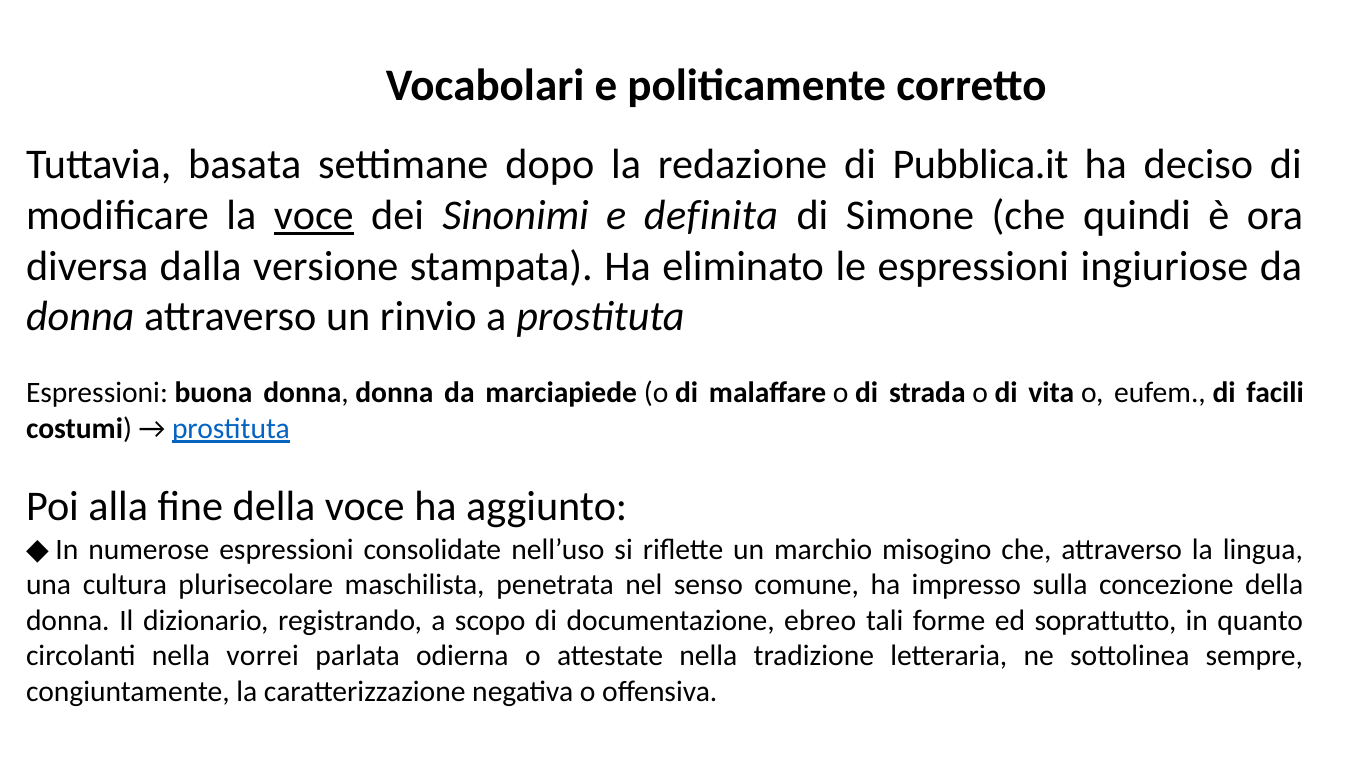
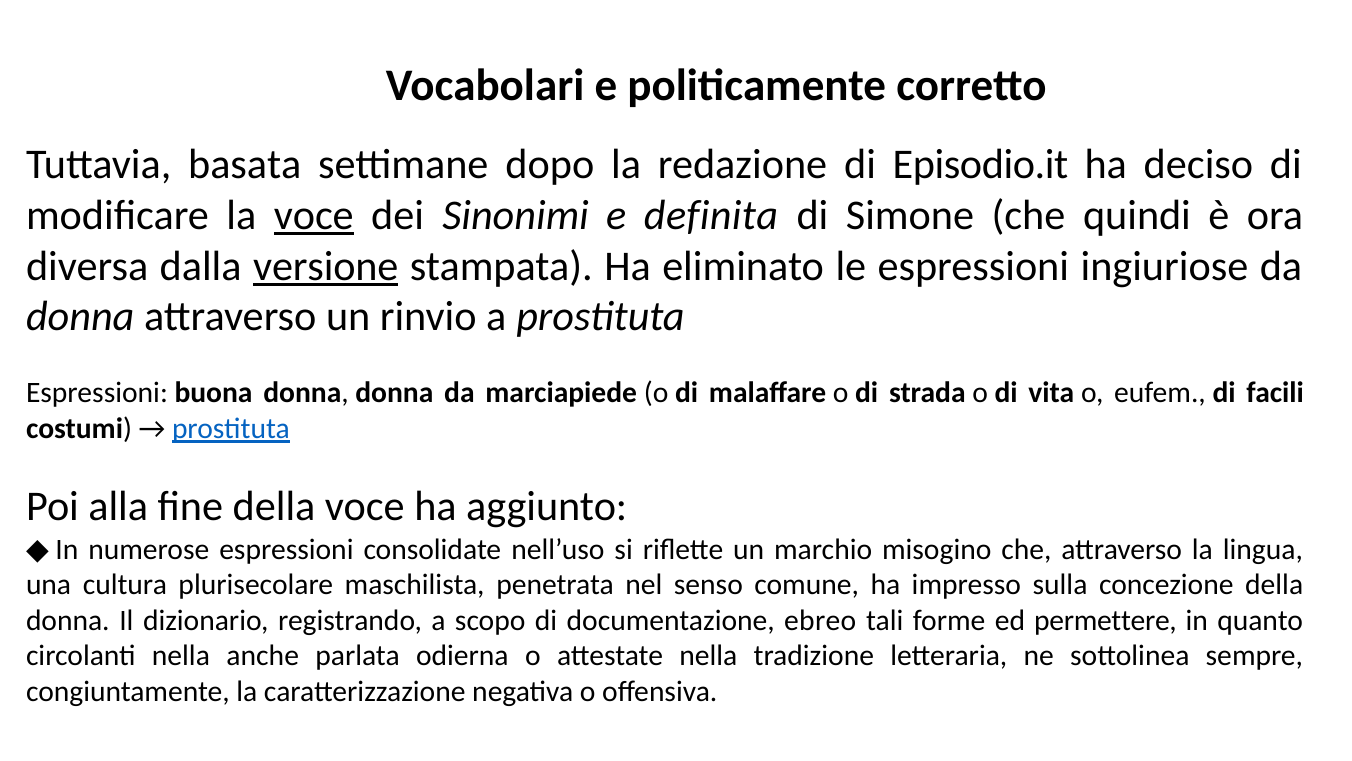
Pubblica.it: Pubblica.it -> Episodio.it
versione underline: none -> present
soprattutto: soprattutto -> permettere
vorrei: vorrei -> anche
